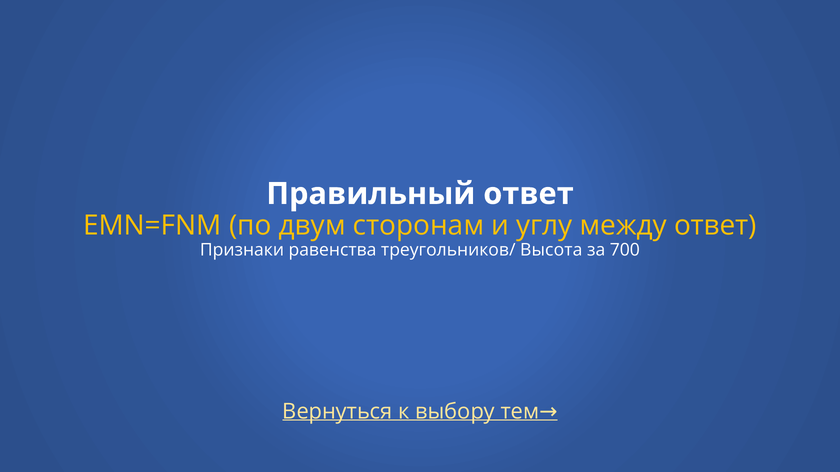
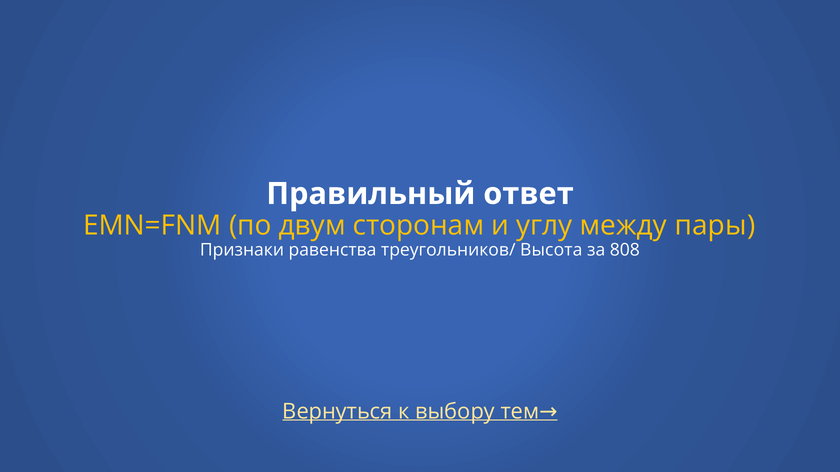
между ответ: ответ -> пары
700: 700 -> 808
